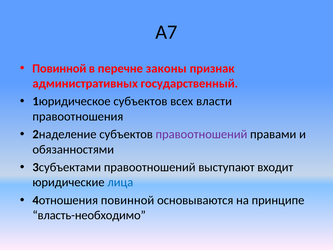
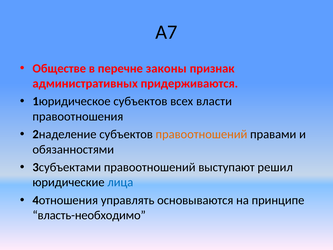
Повинной at (59, 68): Повинной -> Обществе
государственный: государственный -> придерживаются
правоотношений at (201, 134) colour: purple -> orange
входит: входит -> решил
4отношения повинной: повинной -> управлять
